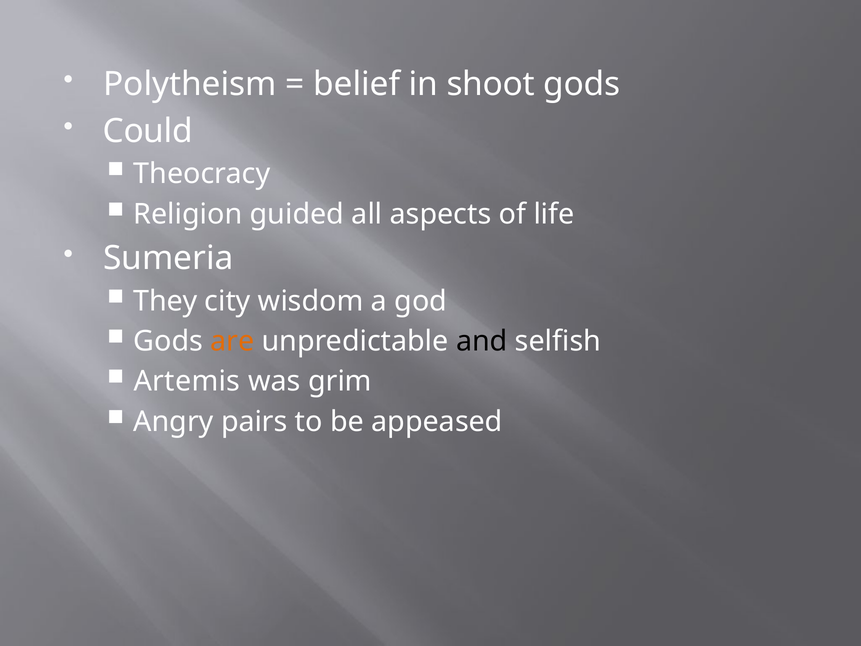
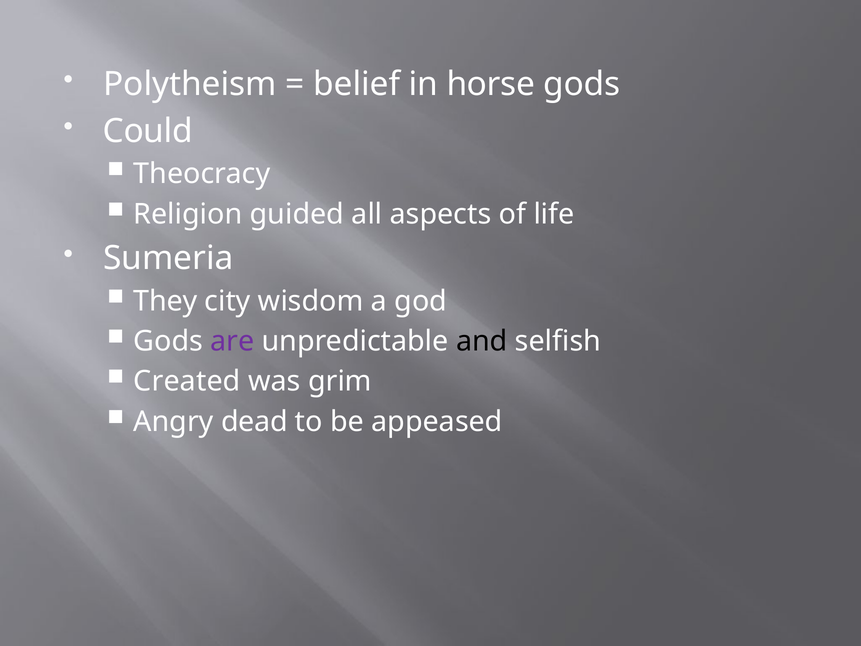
shoot: shoot -> horse
are colour: orange -> purple
Artemis: Artemis -> Created
pairs: pairs -> dead
